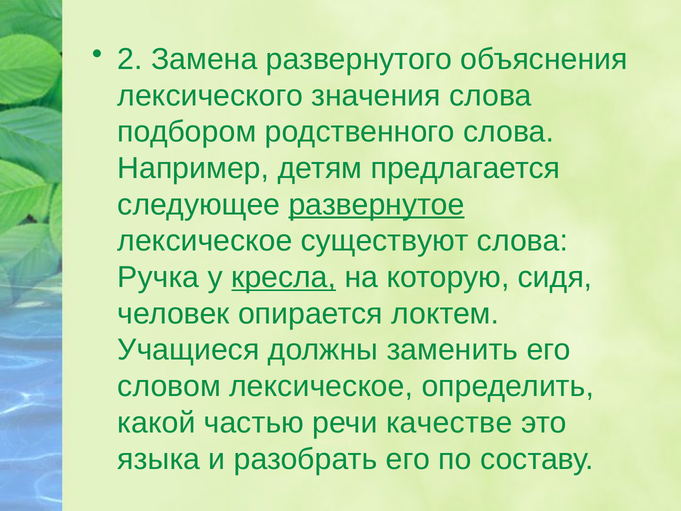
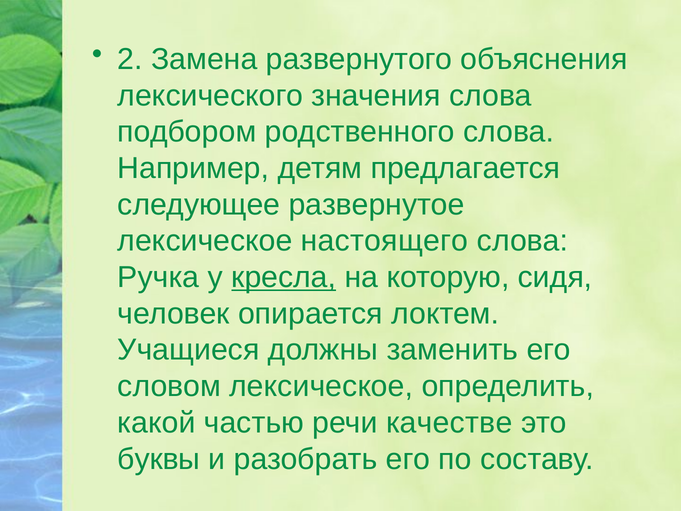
развернутое underline: present -> none
существуют: существуют -> настоящего
языка: языка -> буквы
